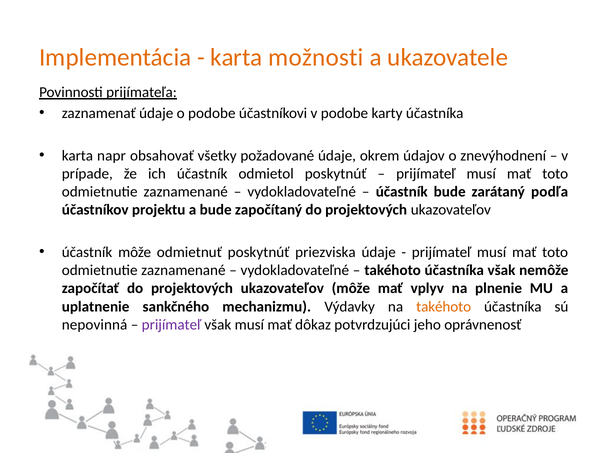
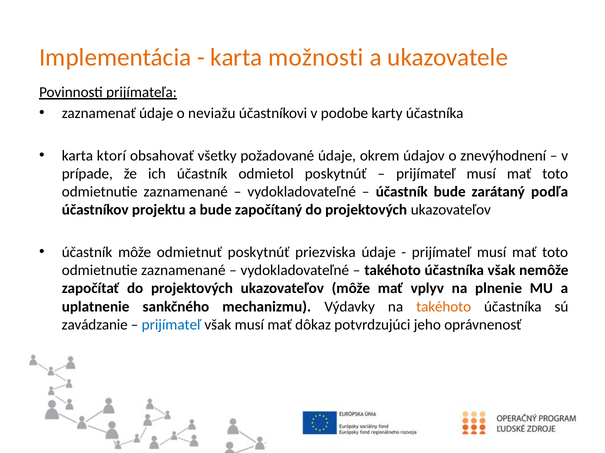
o podobe: podobe -> neviažu
napr: napr -> ktorí
nepovinná: nepovinná -> zavádzanie
prijímateľ at (171, 325) colour: purple -> blue
